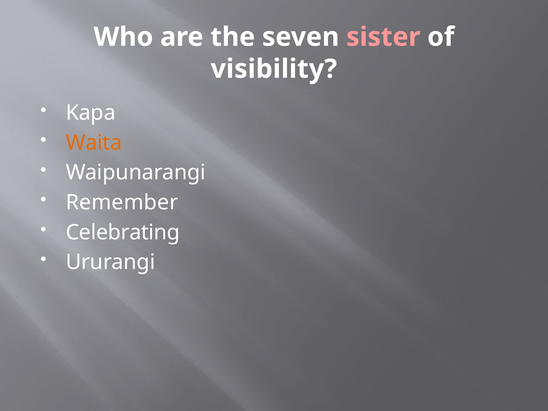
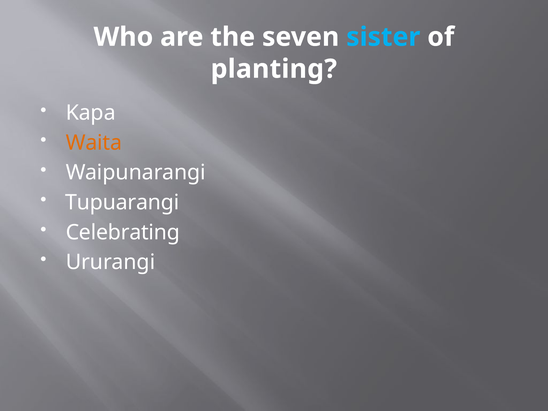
sister colour: pink -> light blue
visibility: visibility -> planting
Remember: Remember -> Tupuarangi
